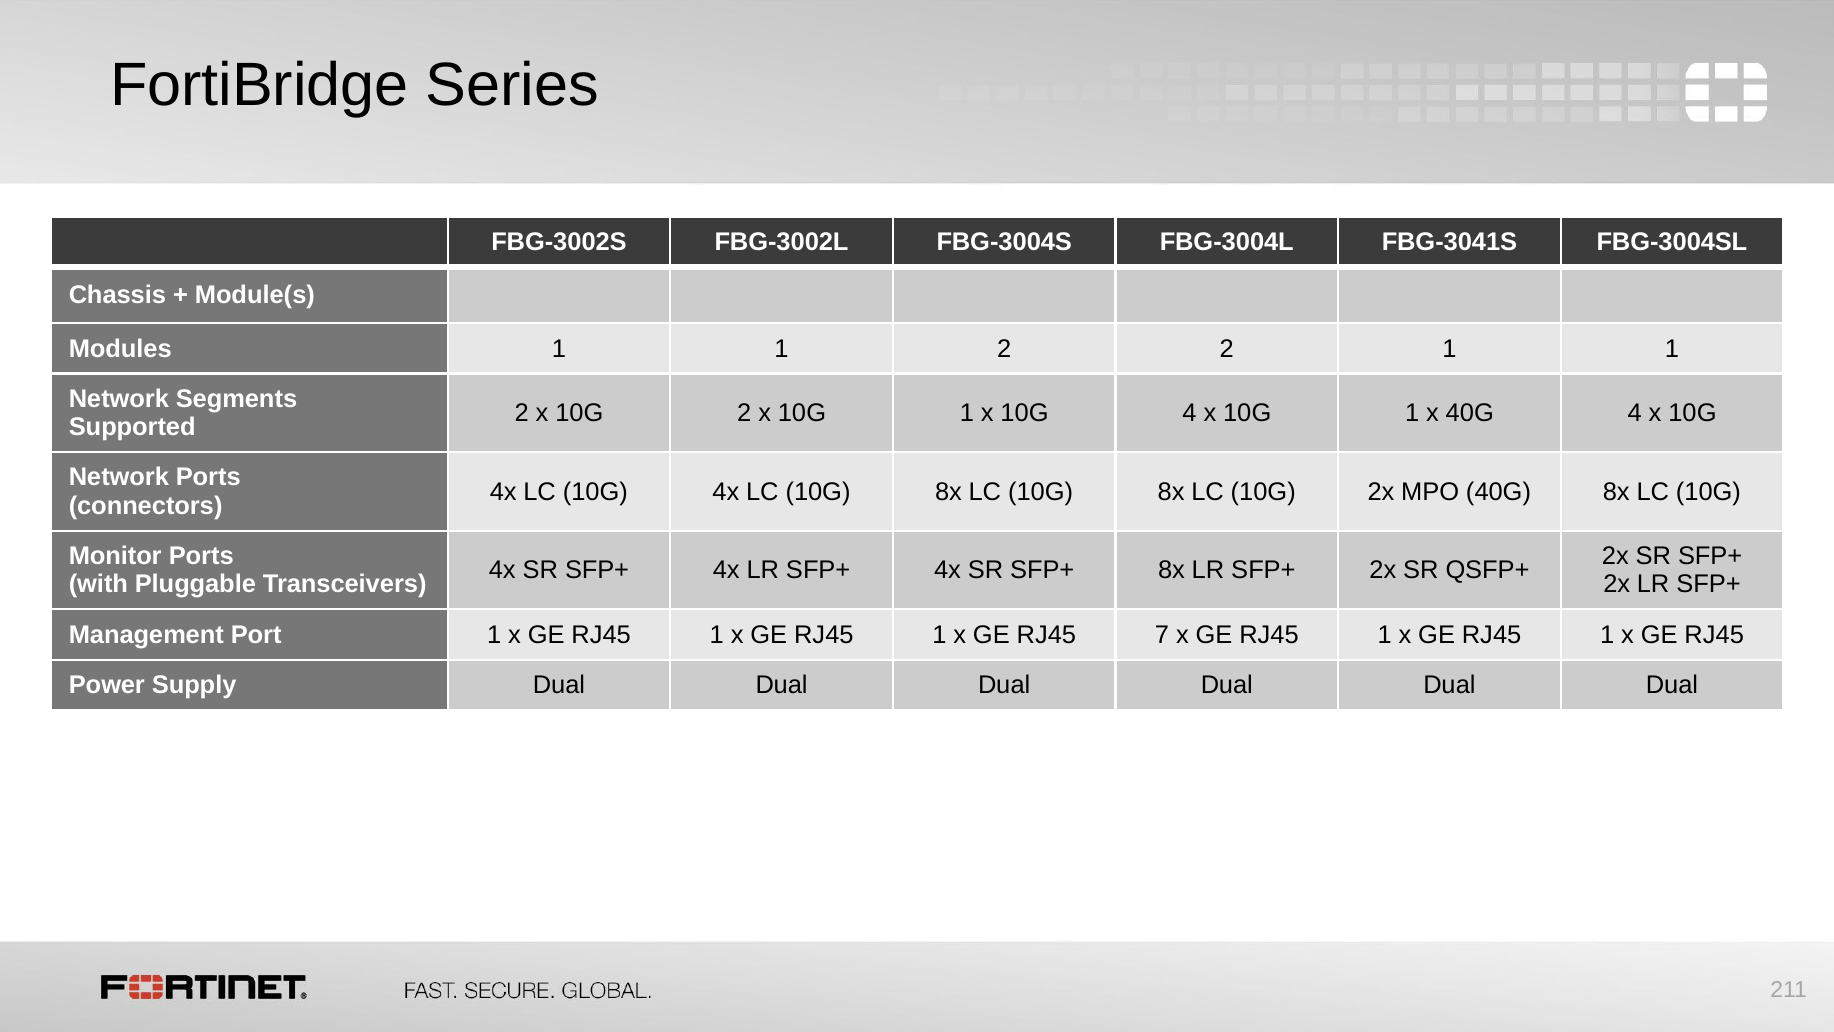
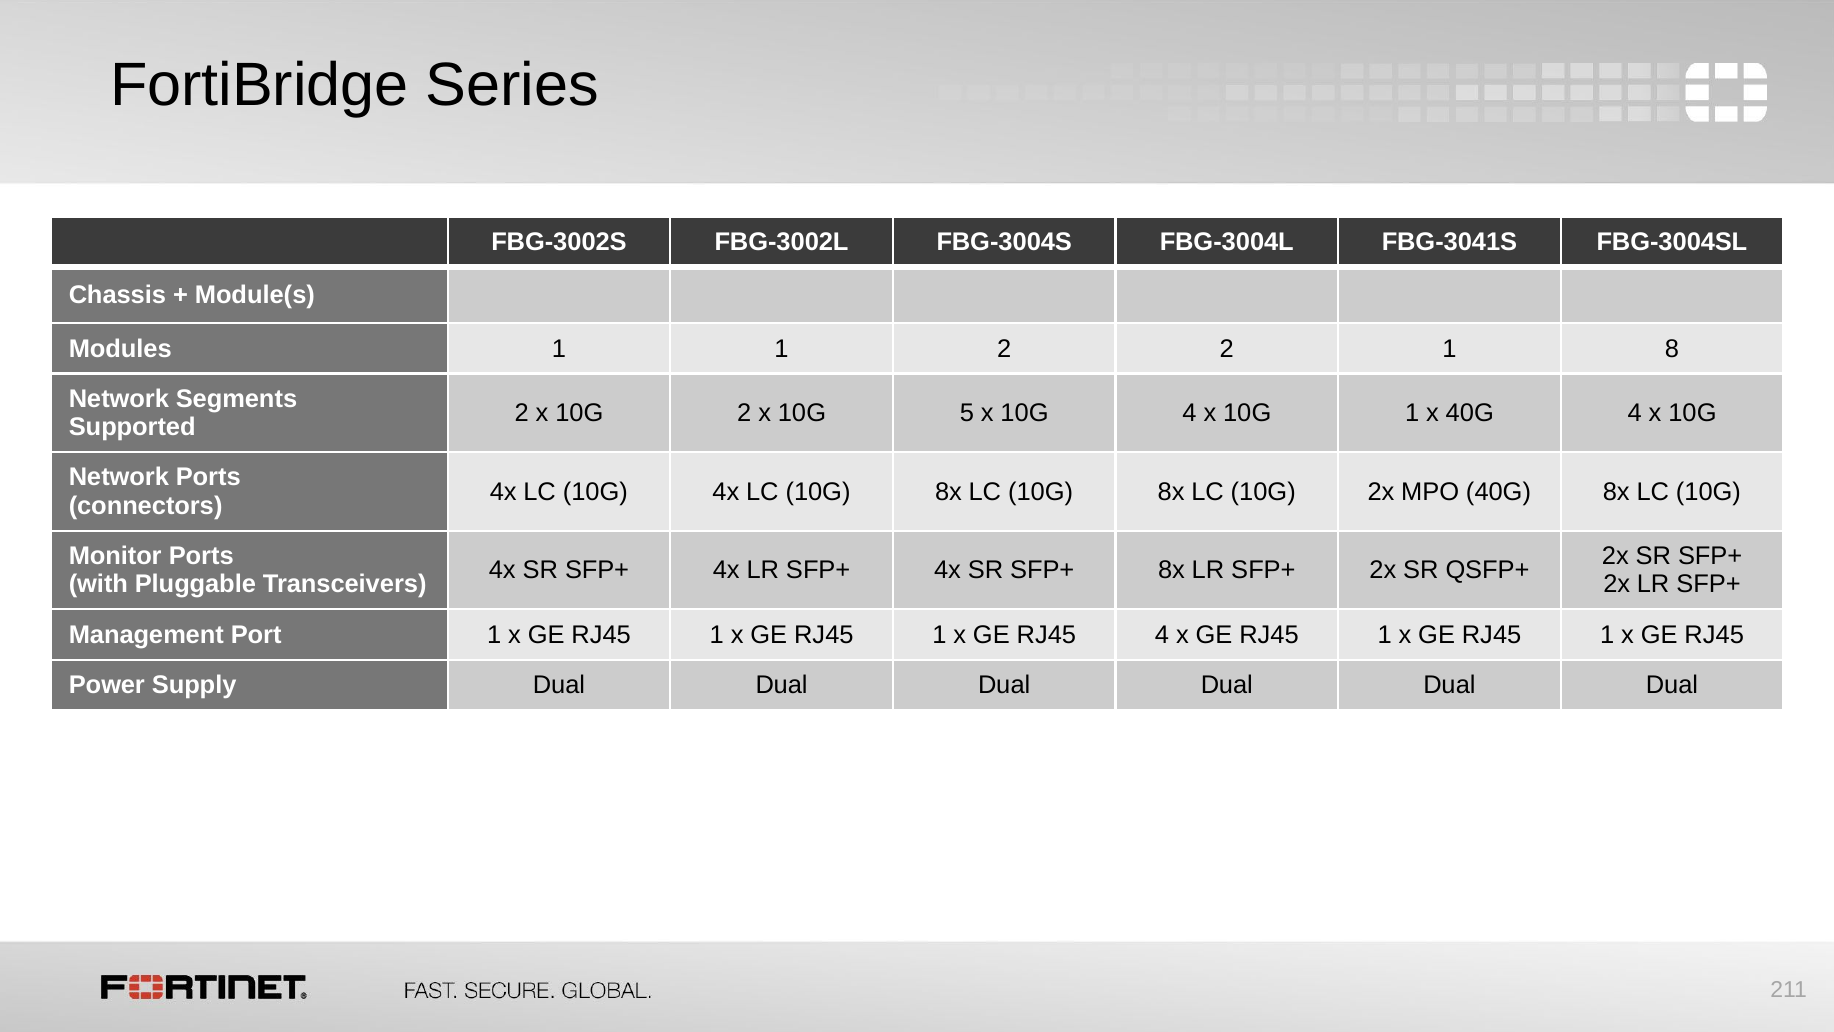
2 1 1: 1 -> 8
2 x 10G 1: 1 -> 5
RJ45 7: 7 -> 4
